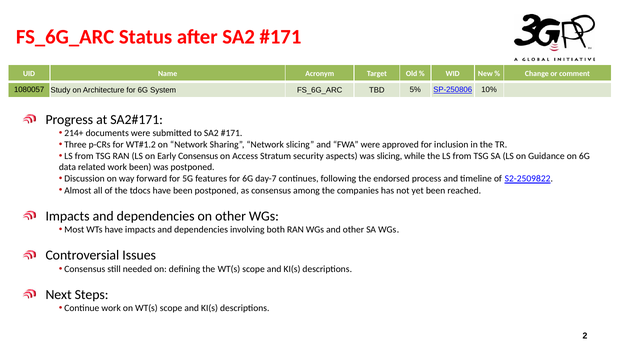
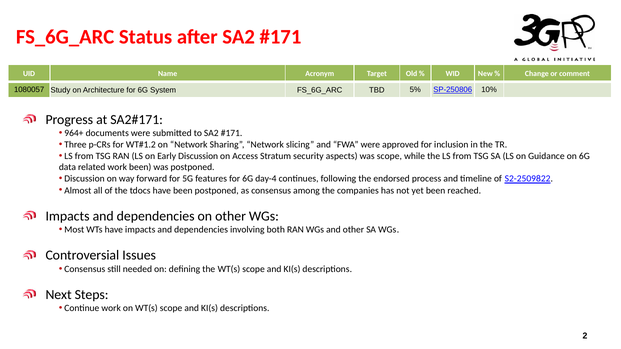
214+: 214+ -> 964+
Early Consensus: Consensus -> Discussion
was slicing: slicing -> scope
day-7: day-7 -> day-4
